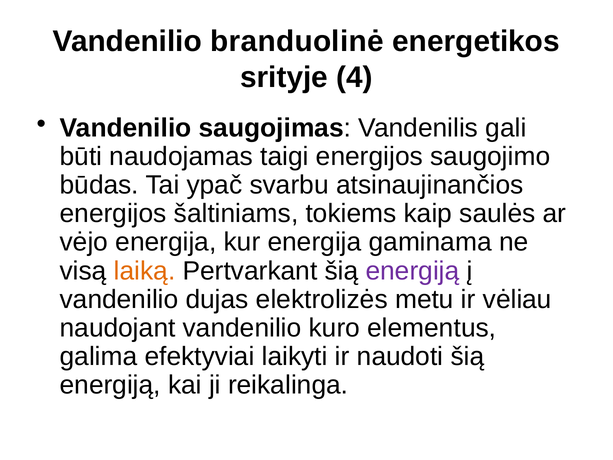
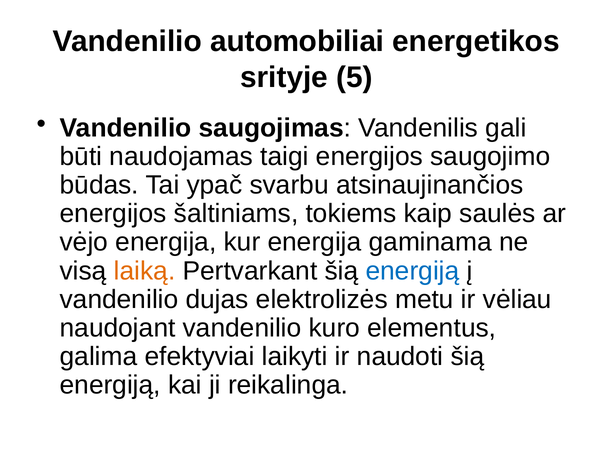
branduolinė: branduolinė -> automobiliai
4: 4 -> 5
energiją at (413, 271) colour: purple -> blue
